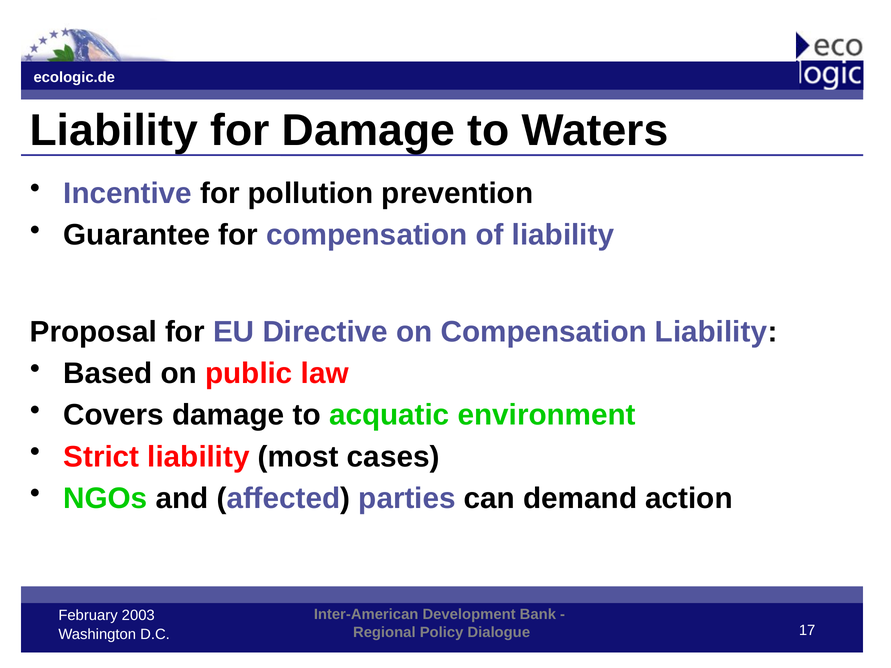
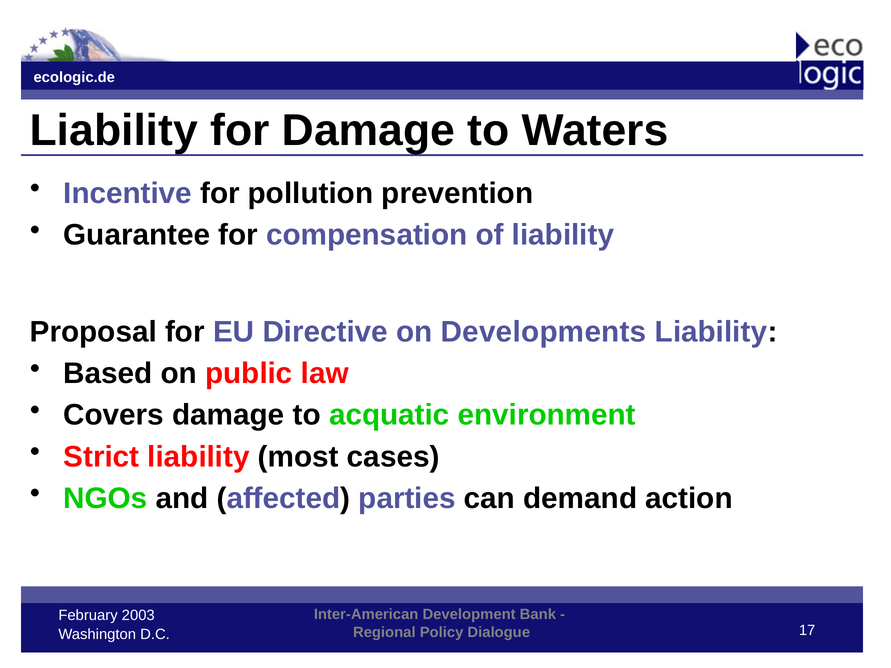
on Compensation: Compensation -> Developments
